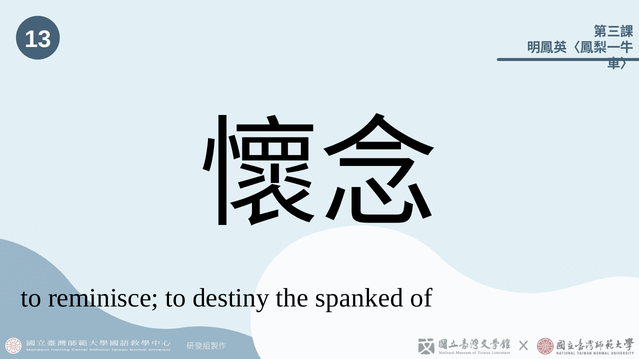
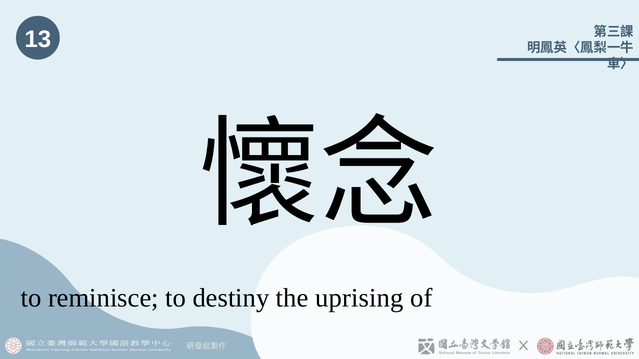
spanked: spanked -> uprising
